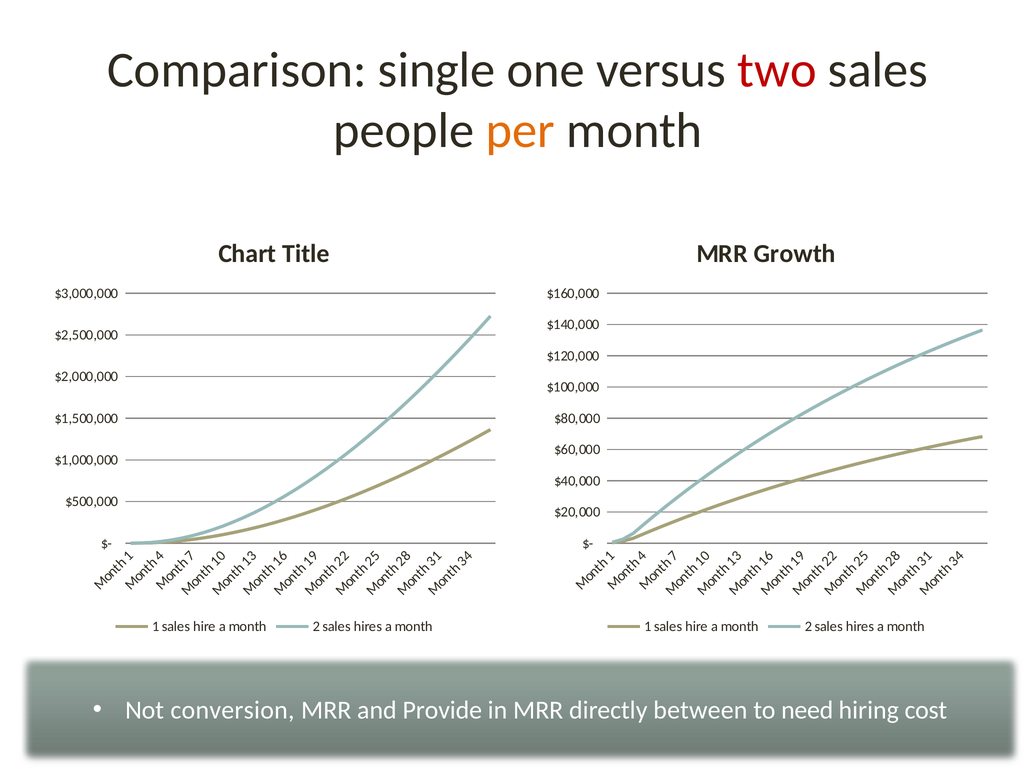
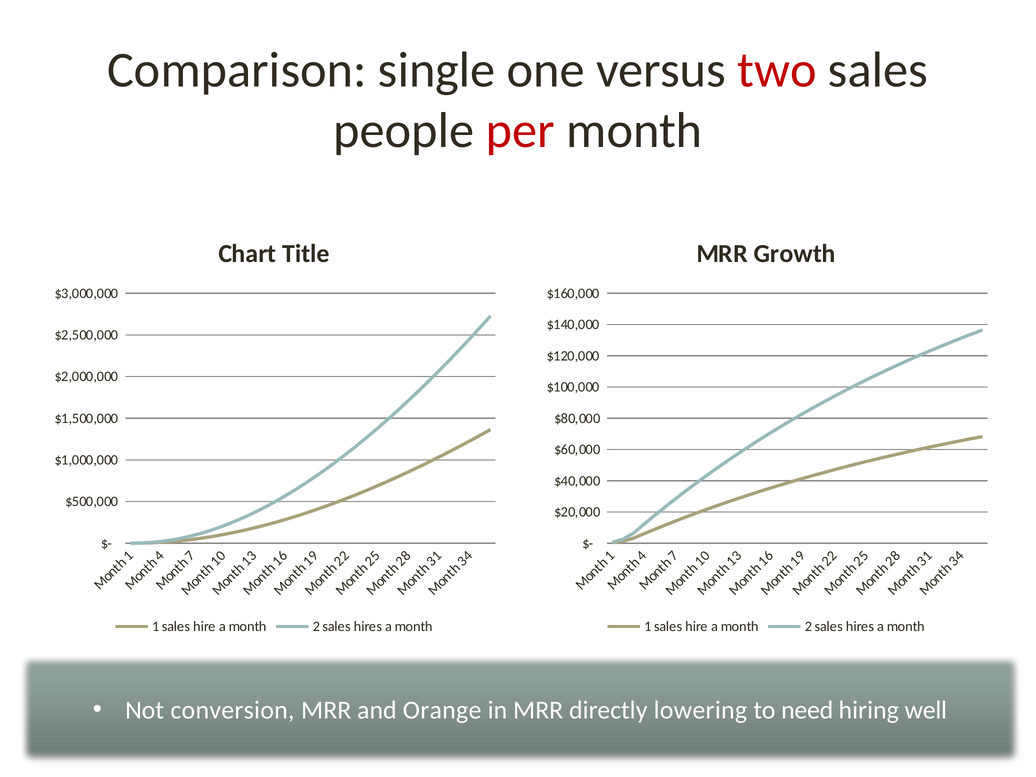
per colour: orange -> red
Provide: Provide -> Orange
between: between -> lowering
cost: cost -> well
